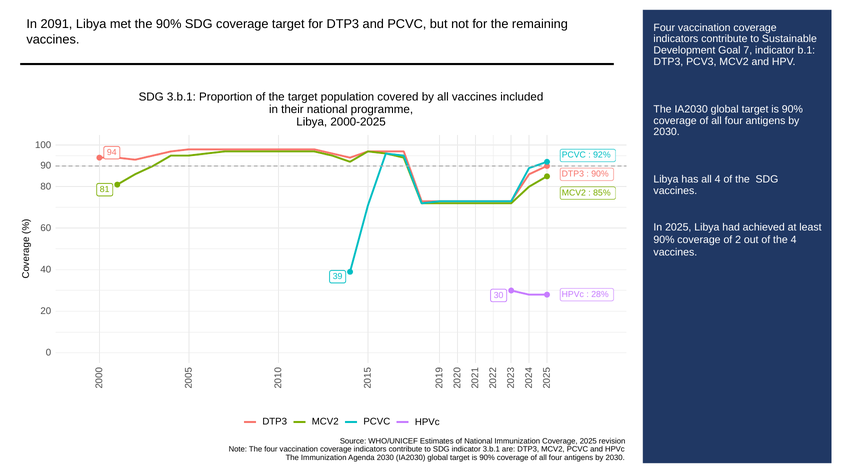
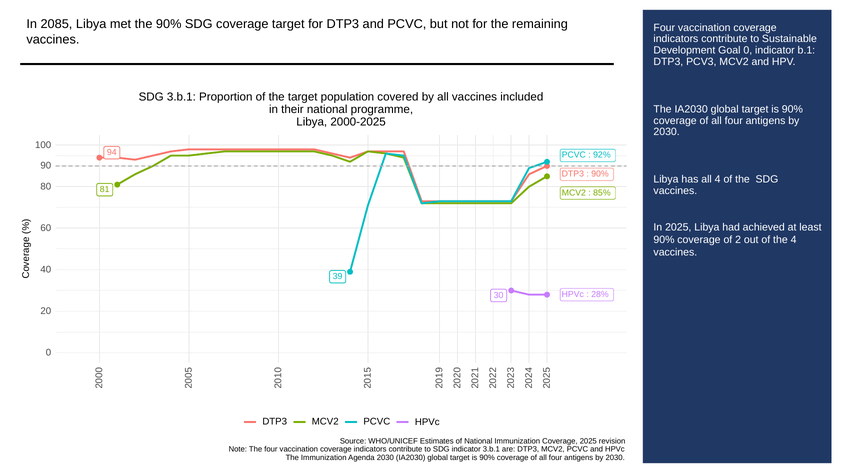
2091: 2091 -> 2085
Goal 7: 7 -> 0
